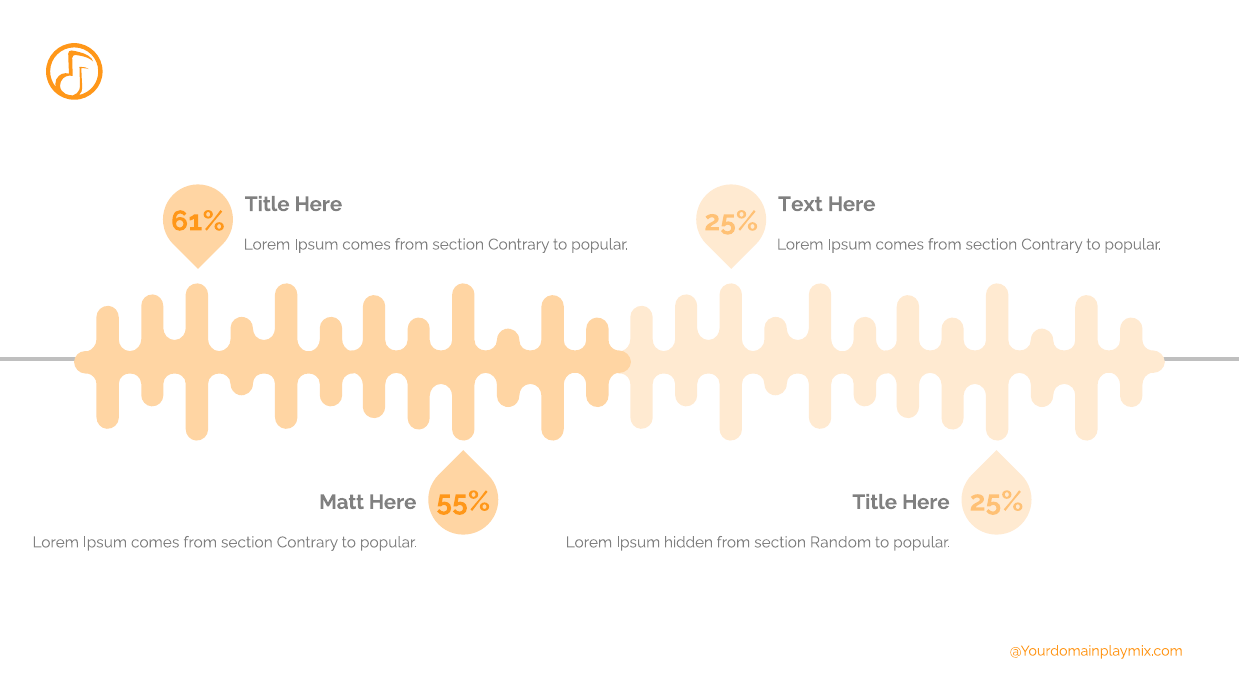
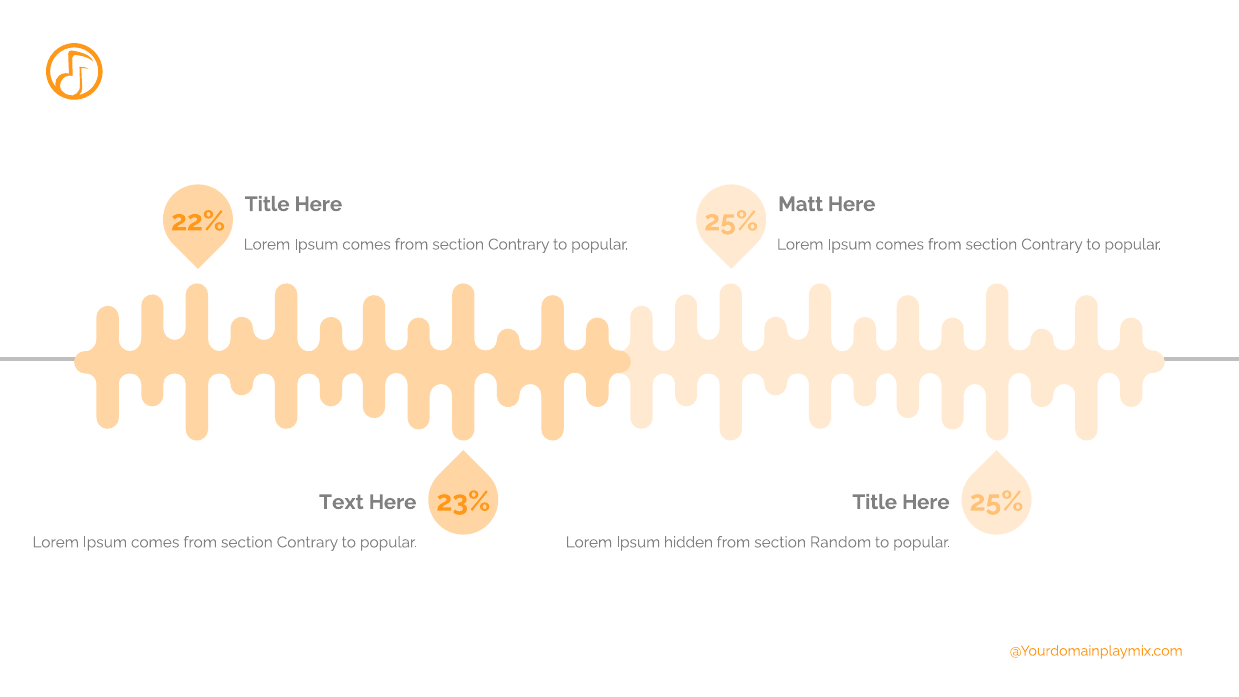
Text: Text -> Matt
61%: 61% -> 22%
55%: 55% -> 23%
Matt: Matt -> Text
